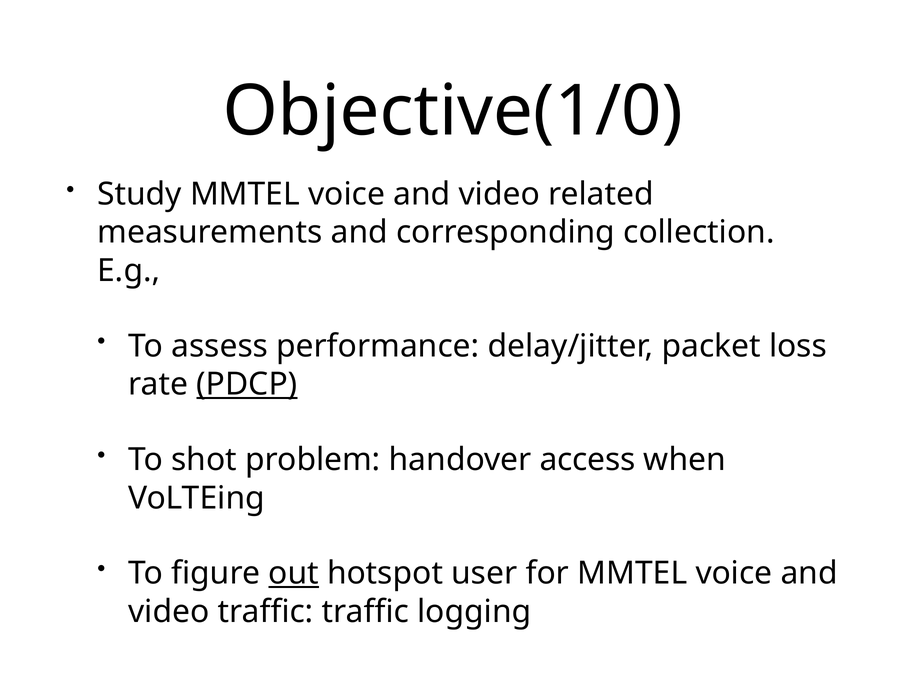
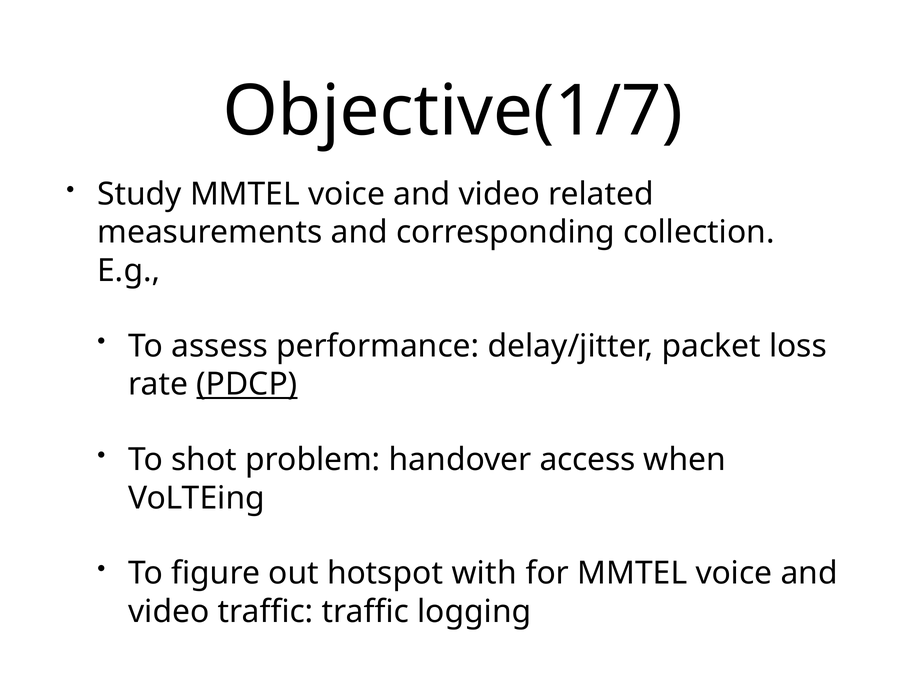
Objective(1/0: Objective(1/0 -> Objective(1/7
out underline: present -> none
user: user -> with
